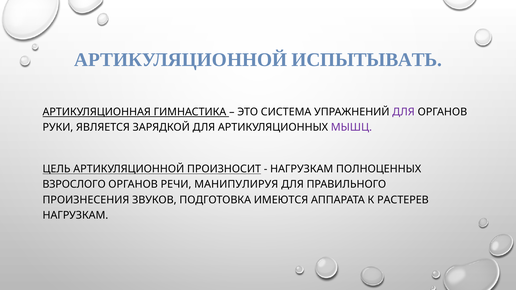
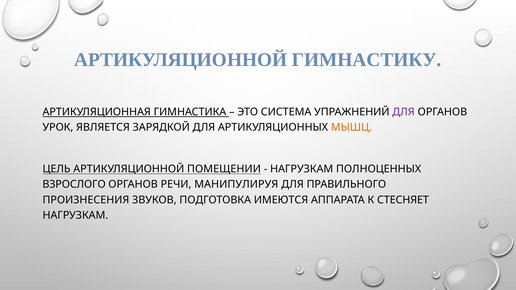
ИСПЫТЫВАТЬ: ИСПЫТЫВАТЬ -> ГИМНАСТИКУ
РУКИ: РУКИ -> УРОК
МЫШЦ colour: purple -> orange
ПРОИЗНОСИТ: ПРОИЗНОСИТ -> ПОМЕЩЕНИИ
РАСТЕРЕВ: РАСТЕРЕВ -> СТЕСНЯЕТ
